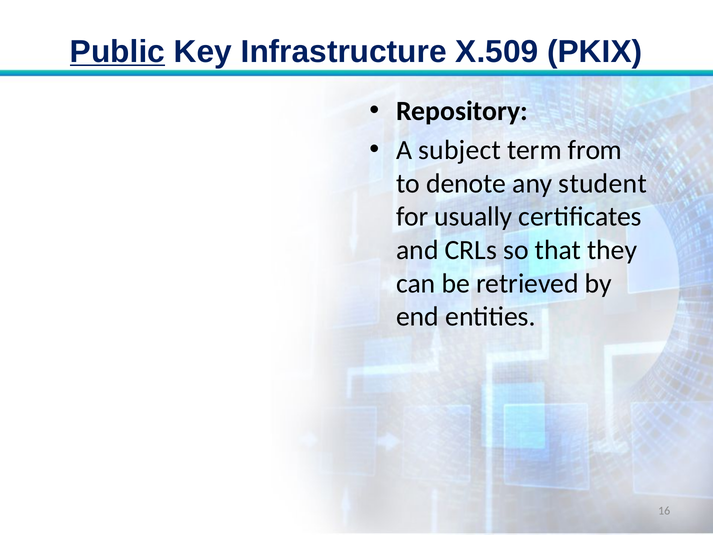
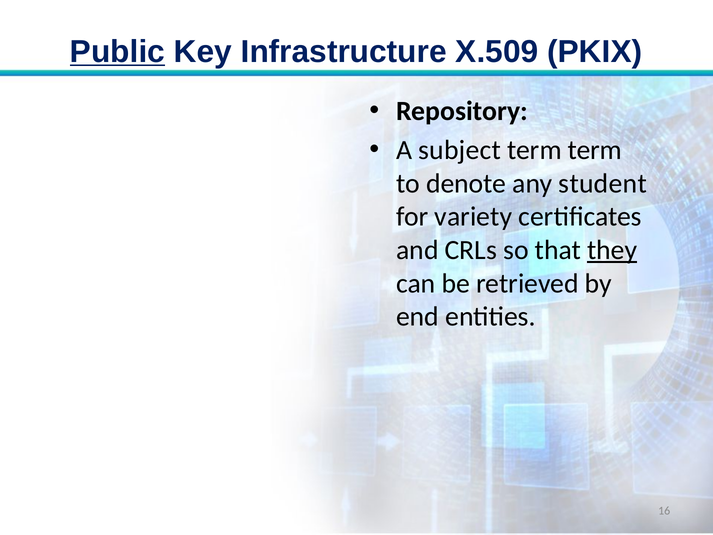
term from: from -> term
usually: usually -> variety
they underline: none -> present
